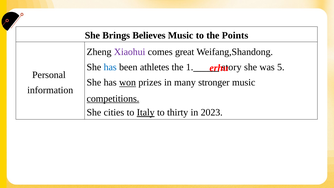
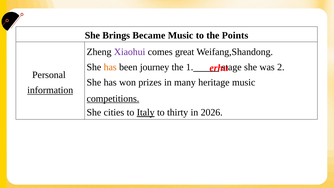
Believes: Believes -> Became
has at (110, 67) colour: blue -> orange
athletes: athletes -> journey
story: story -> stage
5: 5 -> 2
won underline: present -> none
stronger: stronger -> heritage
information underline: none -> present
2023: 2023 -> 2026
